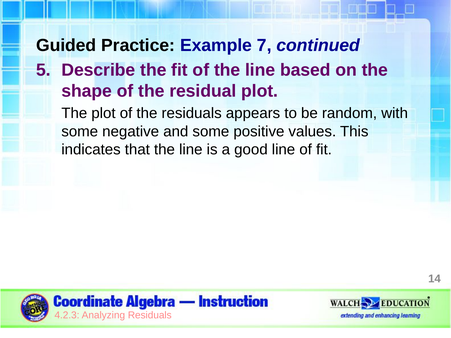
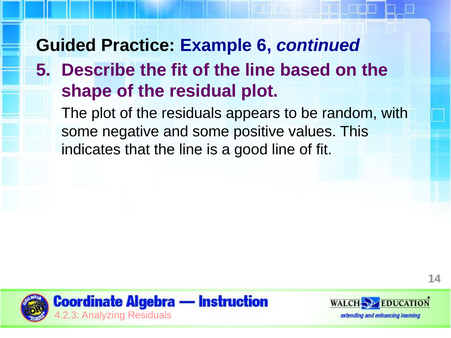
7: 7 -> 6
